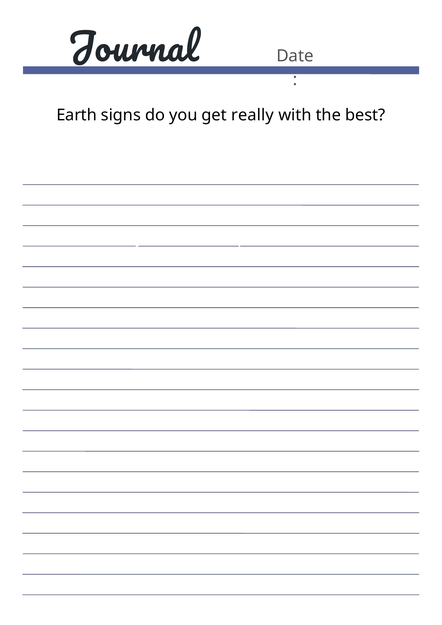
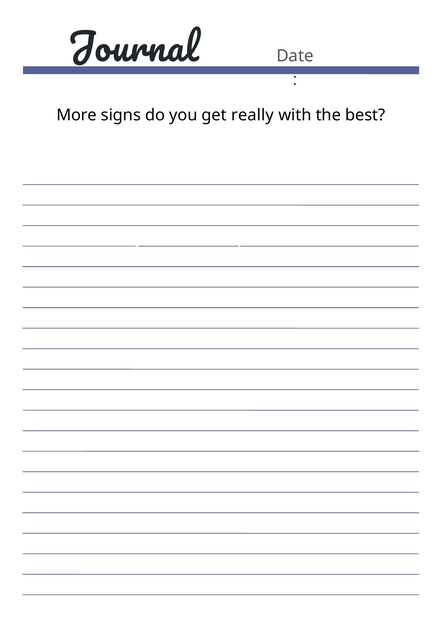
Earth: Earth -> More
